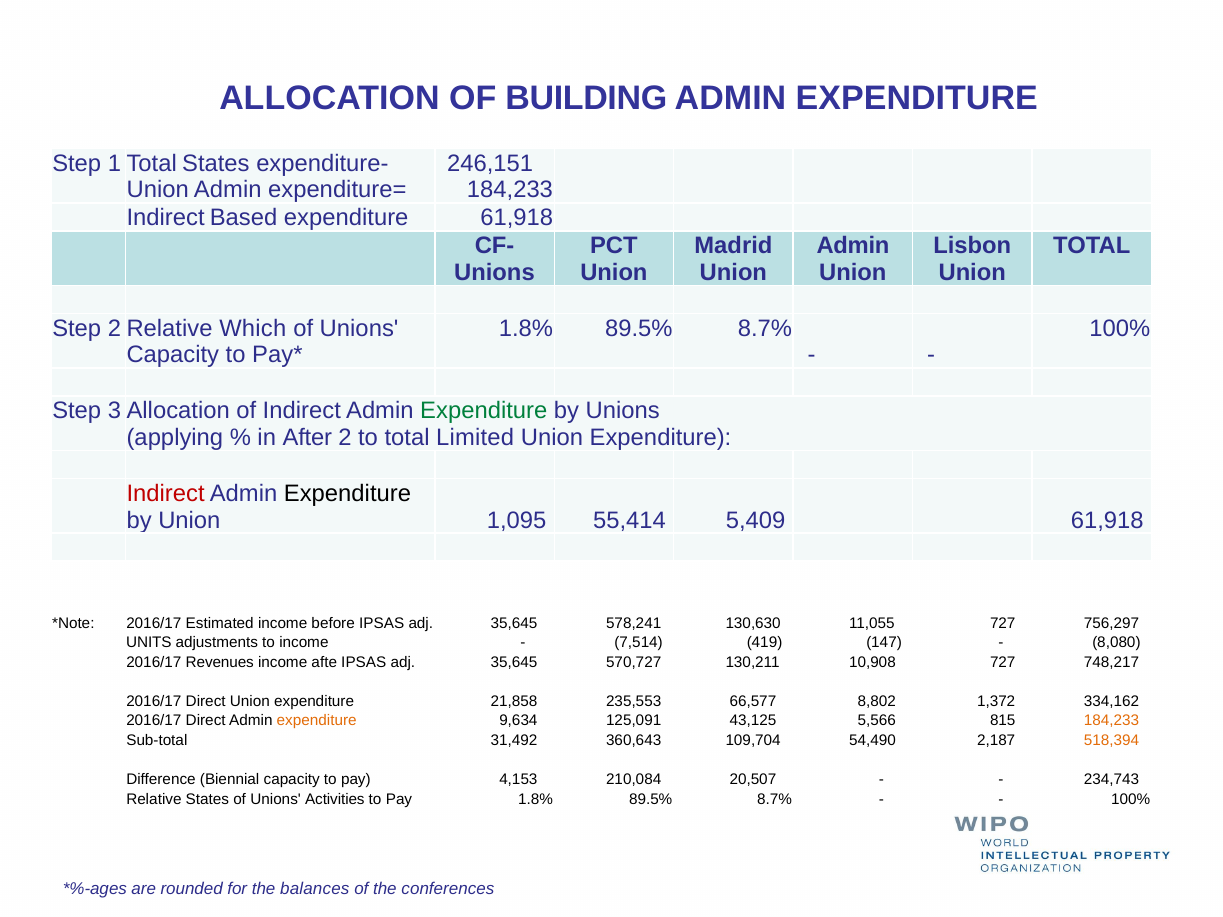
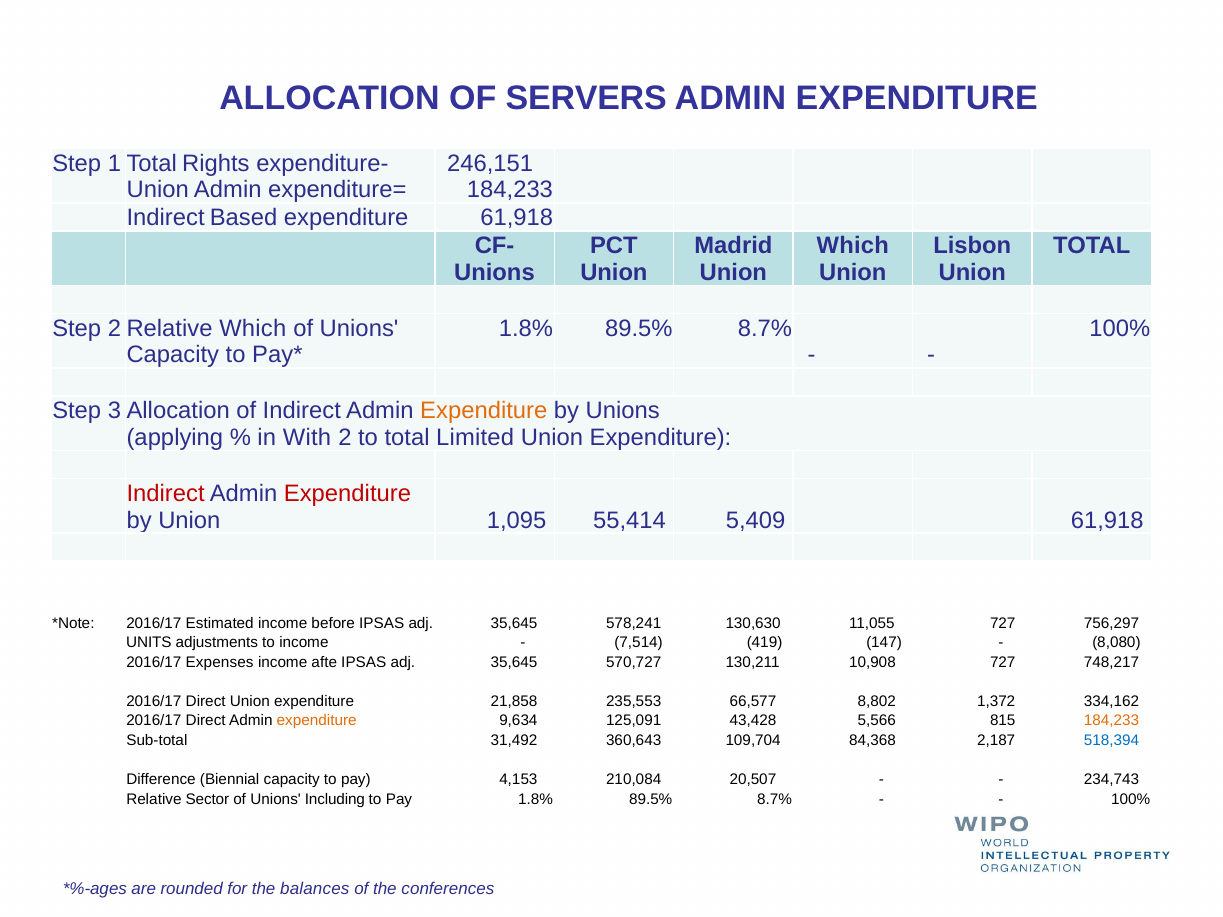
BUILDING: BUILDING -> SERVERS
States at (216, 163): States -> Rights
Admin at (853, 246): Admin -> Which
Expenditure at (484, 411) colour: green -> orange
After: After -> With
Expenditure at (347, 494) colour: black -> red
Revenues: Revenues -> Expenses
43,125: 43,125 -> 43,428
54,490: 54,490 -> 84,368
518,394 colour: orange -> blue
Relative States: States -> Sector
Activities: Activities -> Including
